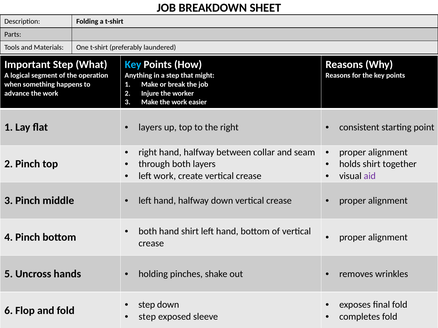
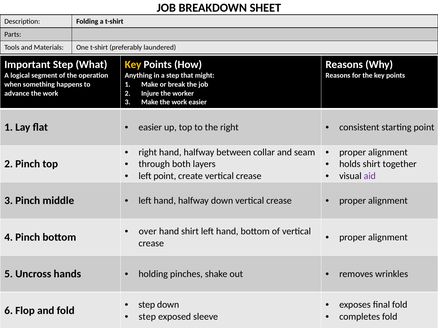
Key at (133, 65) colour: light blue -> yellow
layers at (150, 128): layers -> easier
left work: work -> point
both at (148, 232): both -> over
